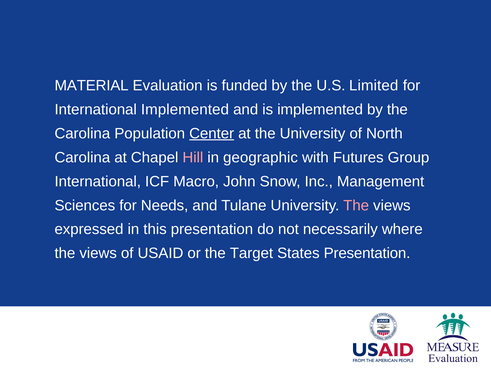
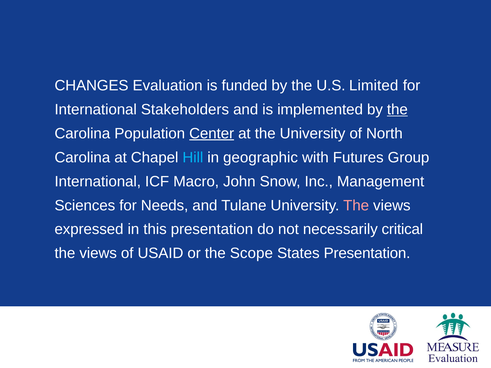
MATERIAL: MATERIAL -> CHANGES
International Implemented: Implemented -> Stakeholders
the at (397, 110) underline: none -> present
Hill colour: pink -> light blue
where: where -> critical
Target: Target -> Scope
